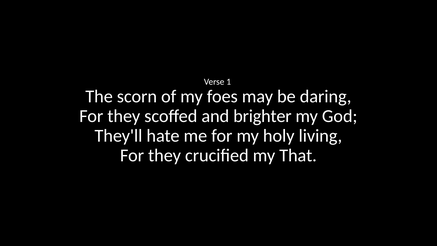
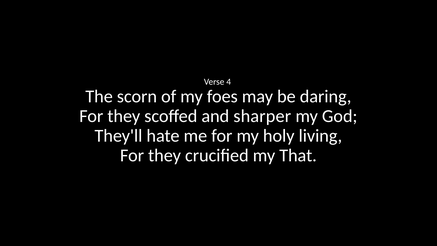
1: 1 -> 4
brighter: brighter -> sharper
